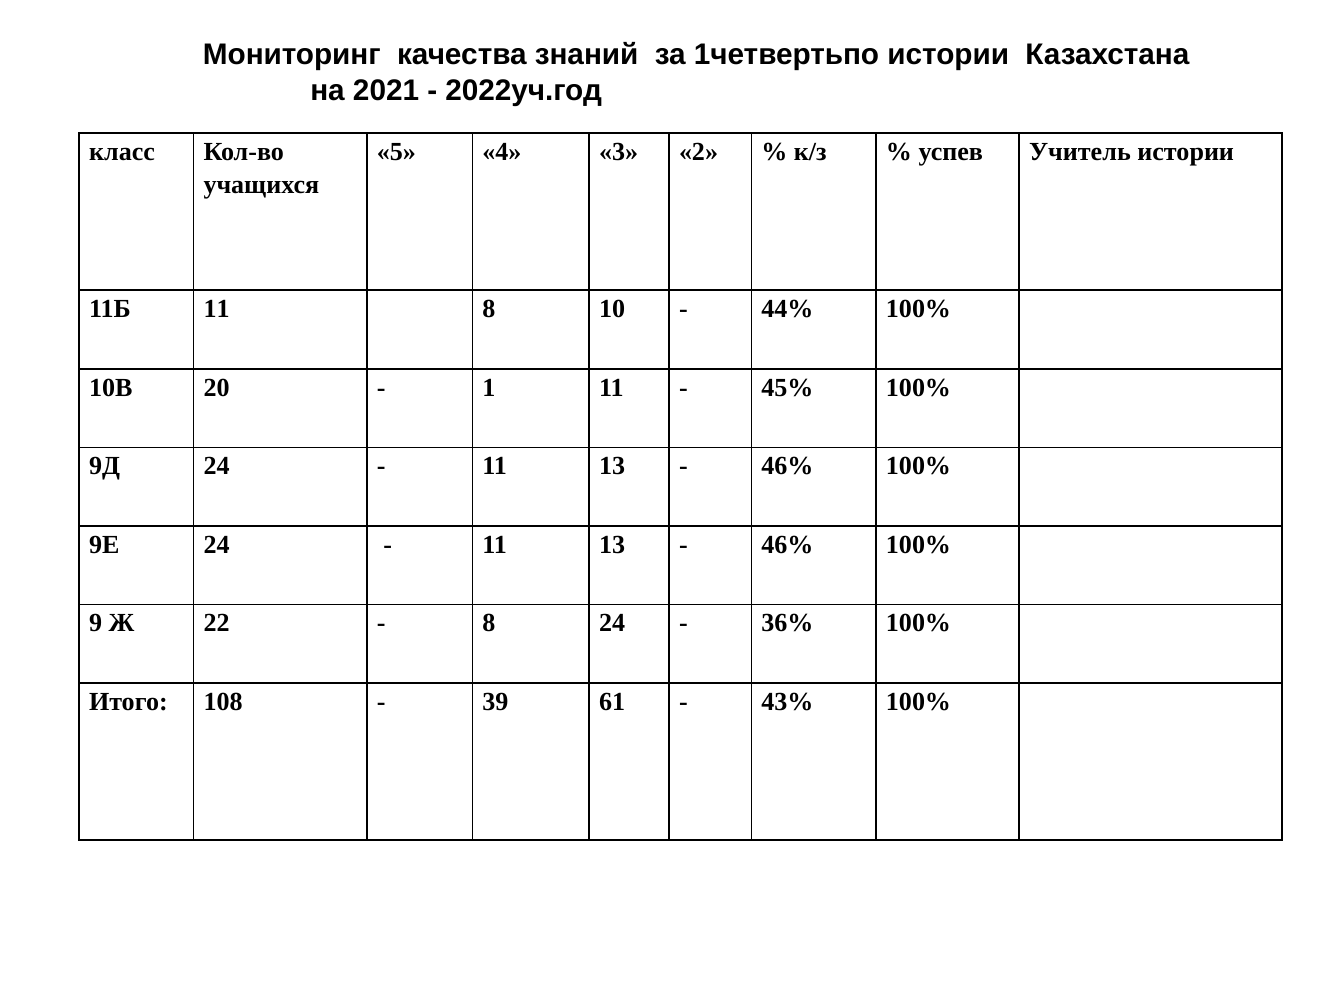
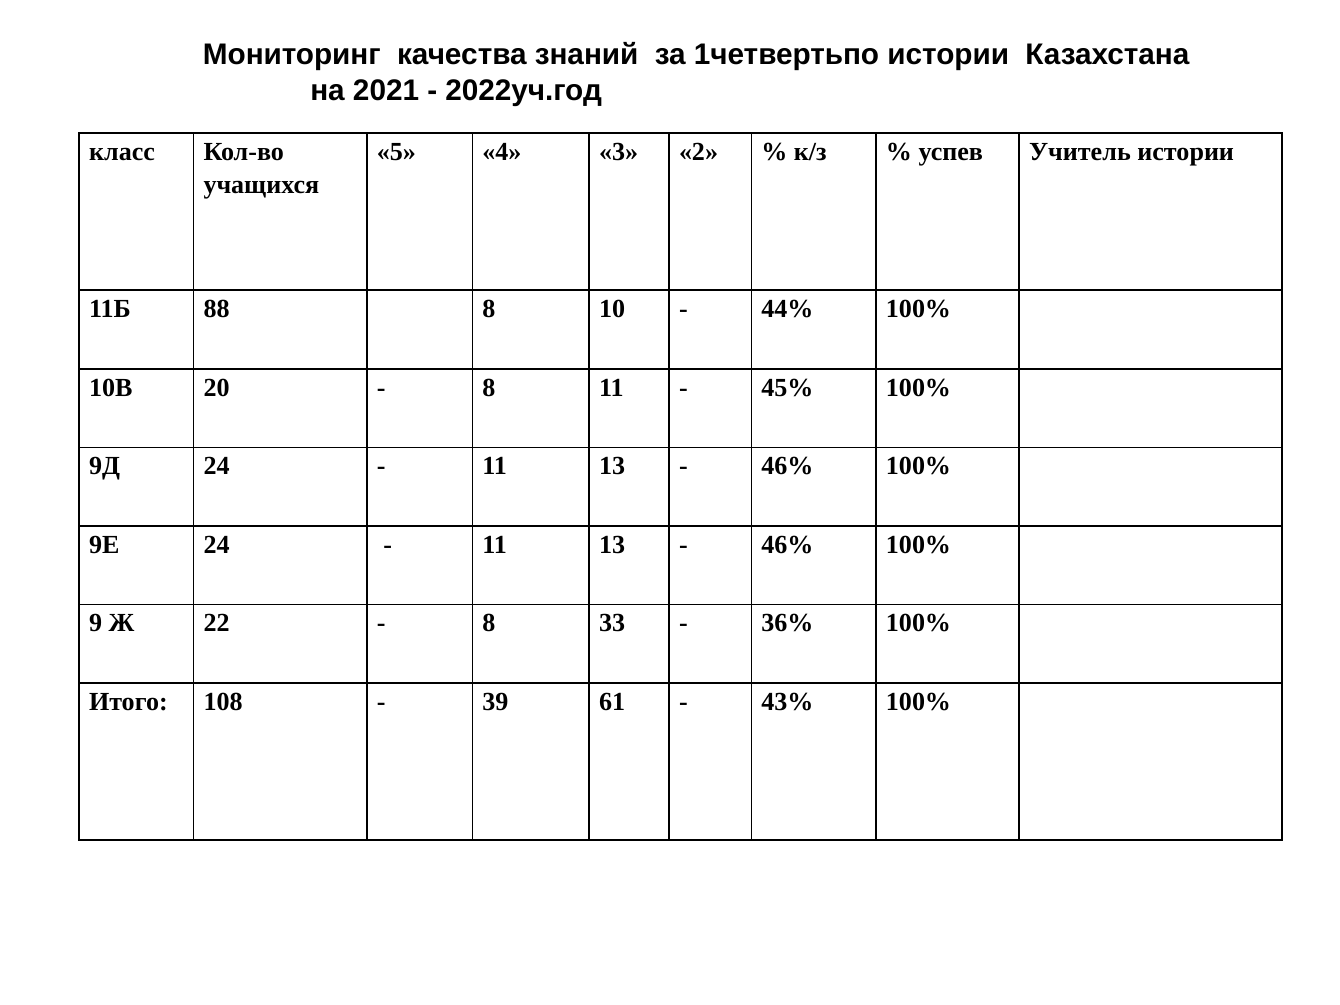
11Б 11: 11 -> 88
1 at (489, 388): 1 -> 8
8 24: 24 -> 33
